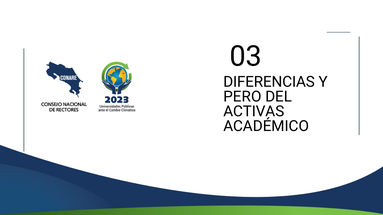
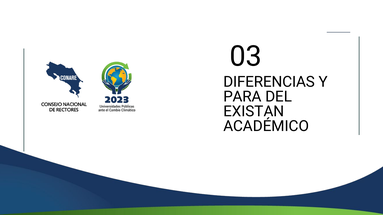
PERO: PERO -> PARA
ACTIVAS: ACTIVAS -> EXISTAN
